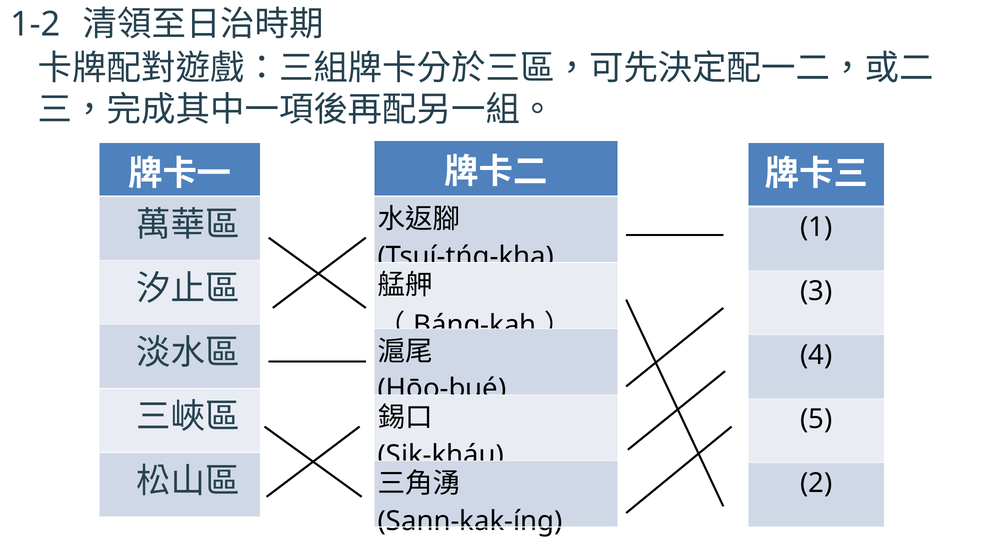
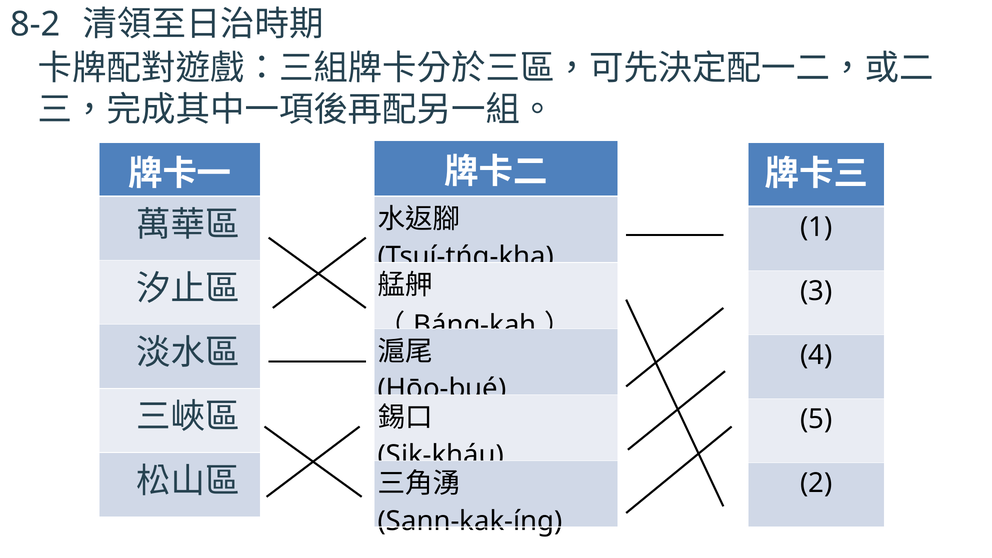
1-2: 1-2 -> 8-2
